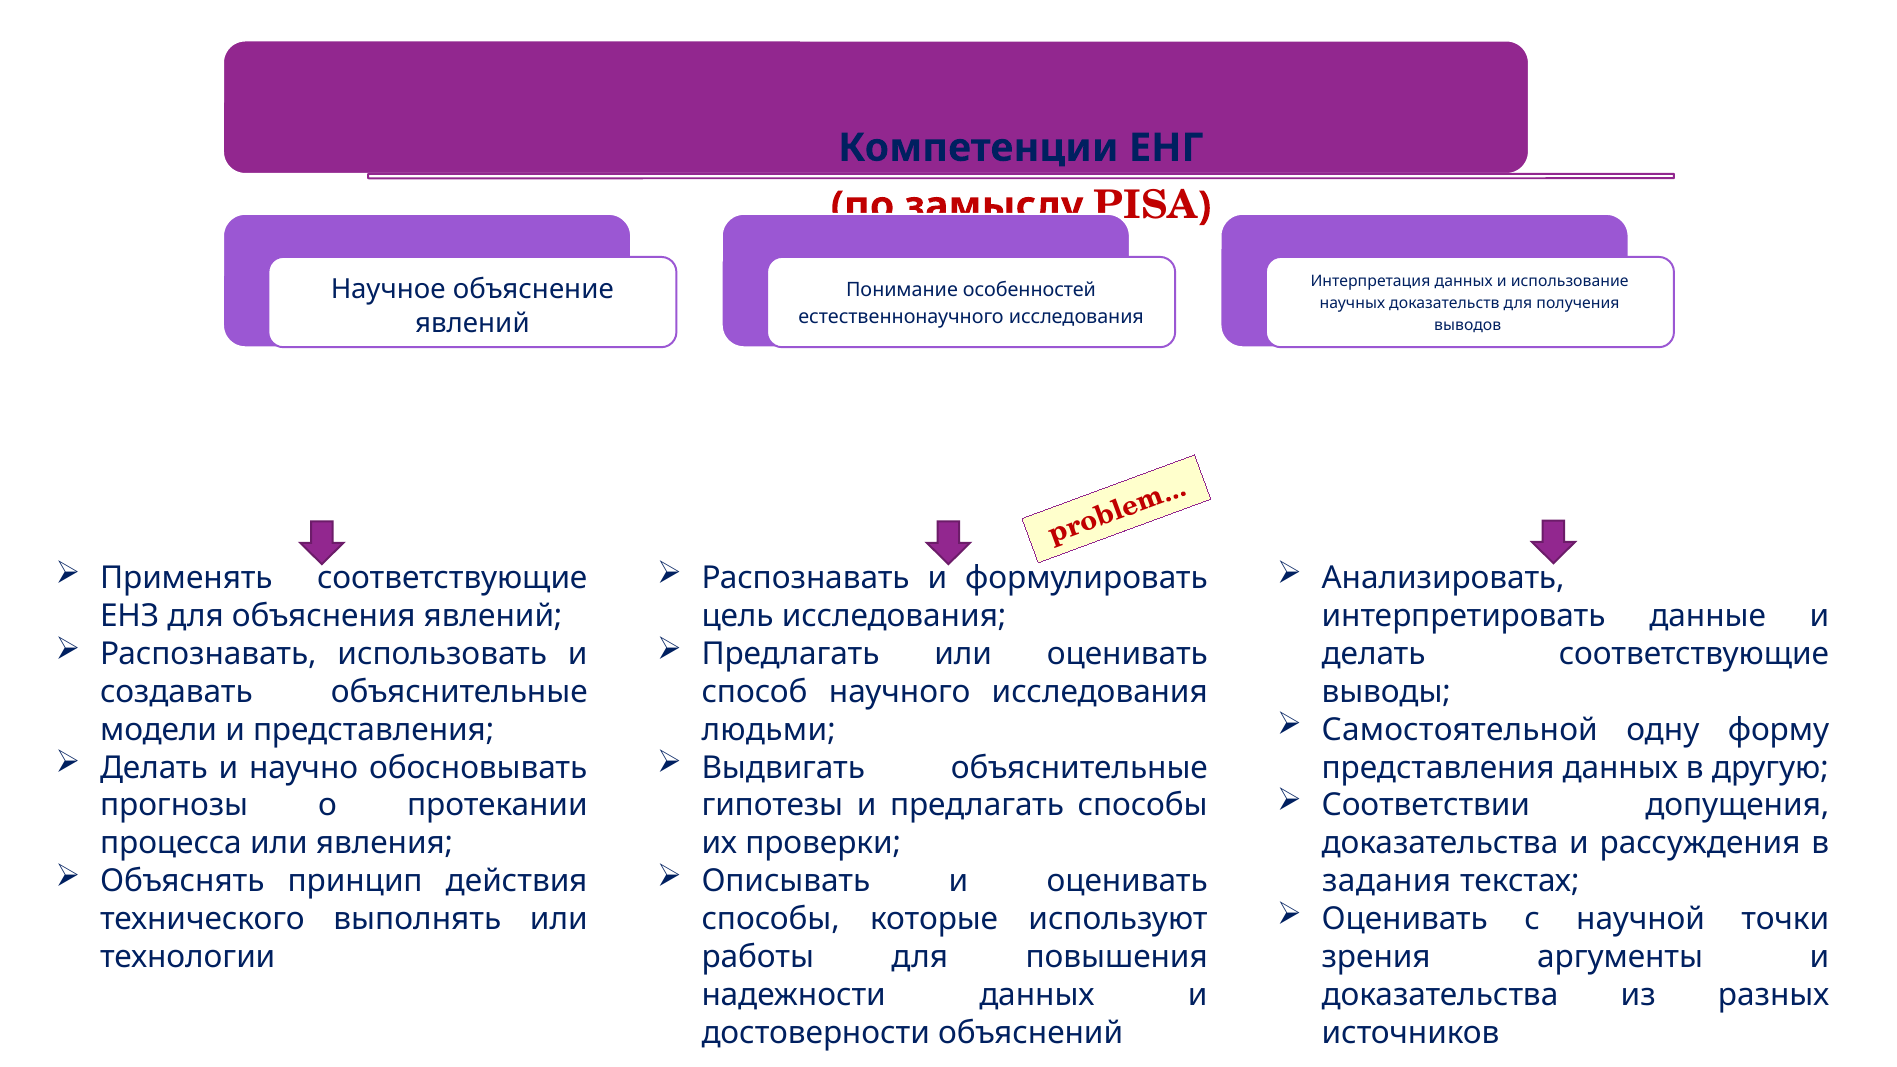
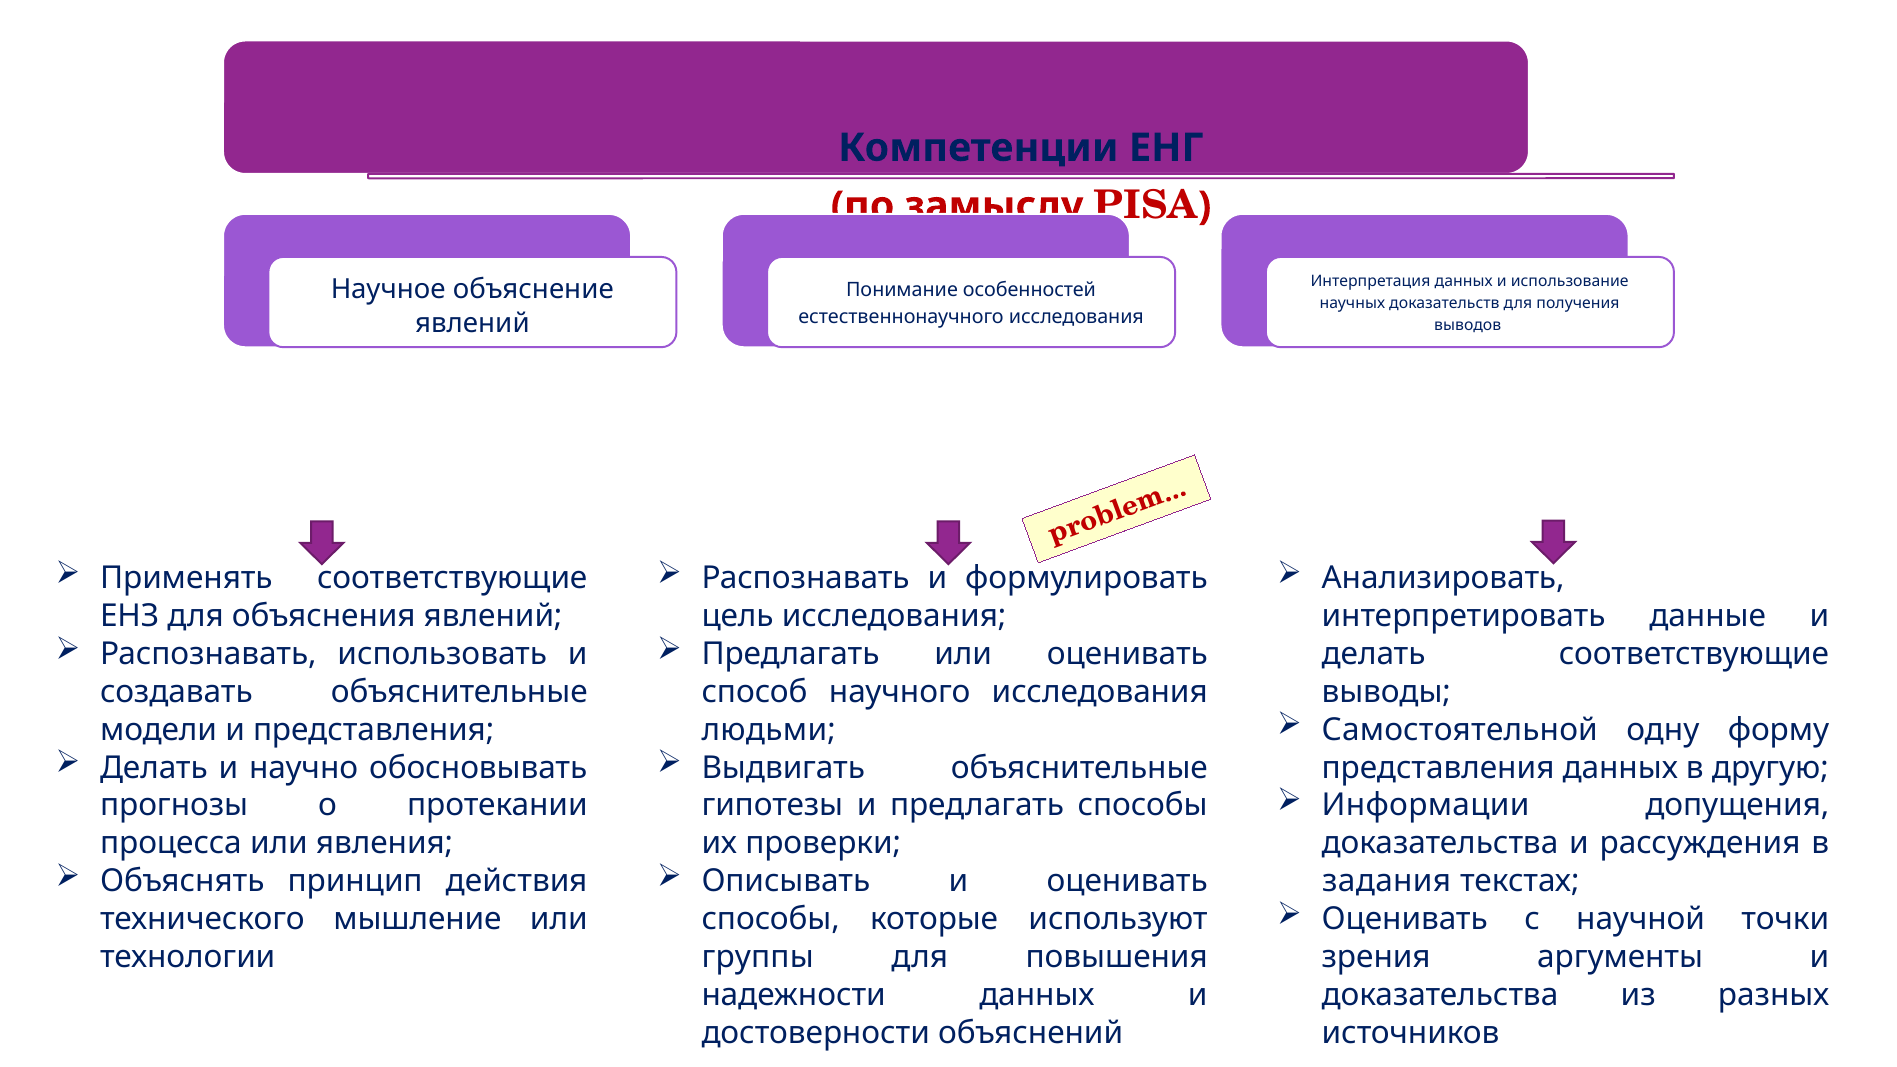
Соответствии: Соответствии -> Информации
выполнять: выполнять -> мышление
работы: работы -> группы
